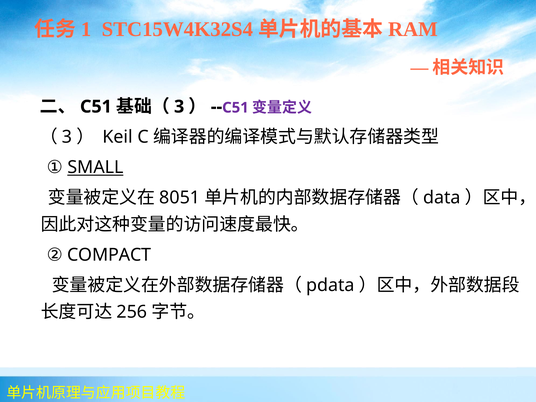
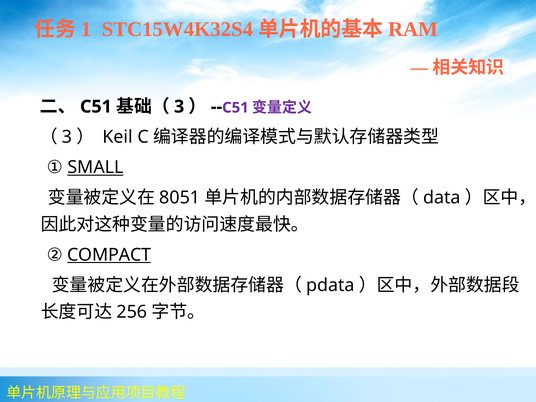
COMPACT underline: none -> present
